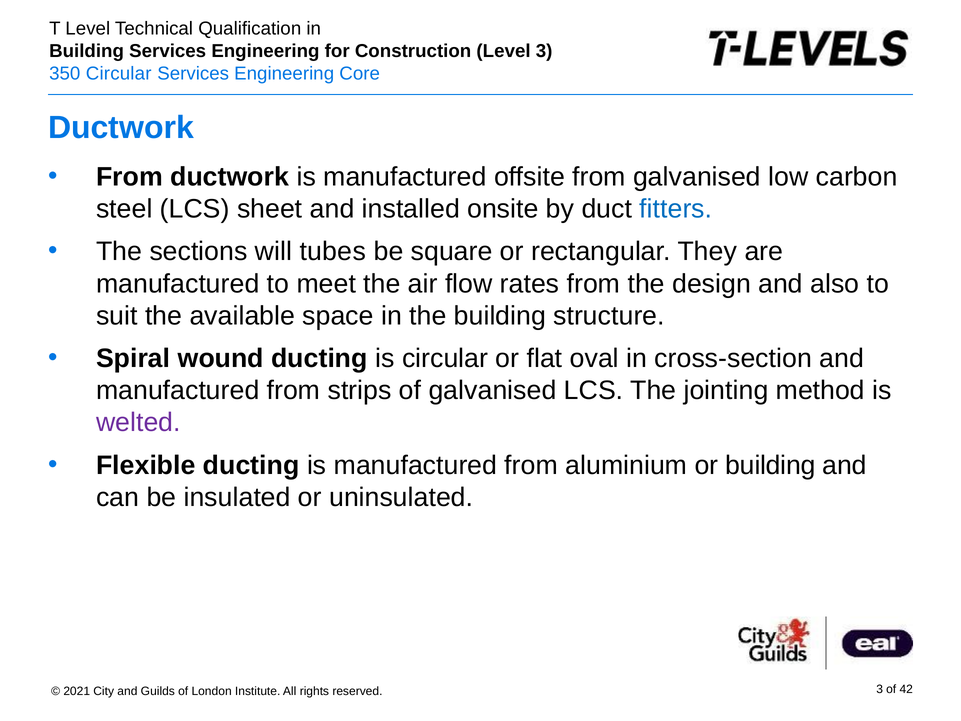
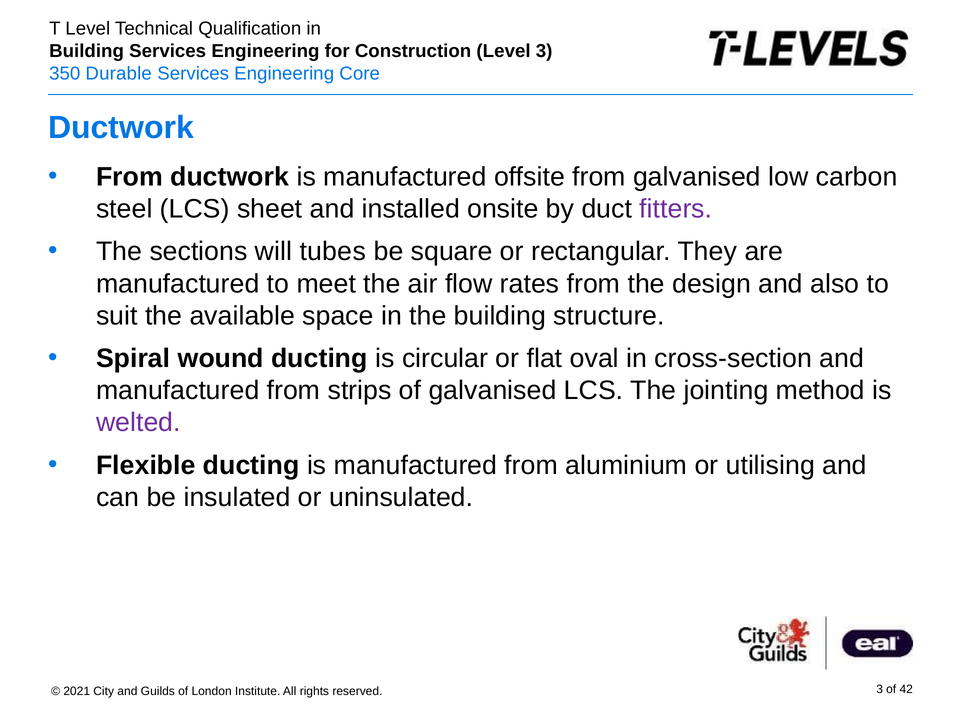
Circular at (119, 73): Circular -> Durable
fitters colour: blue -> purple
or building: building -> utilising
